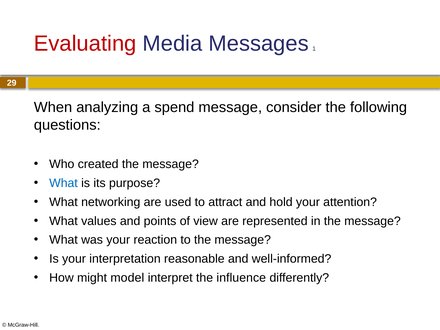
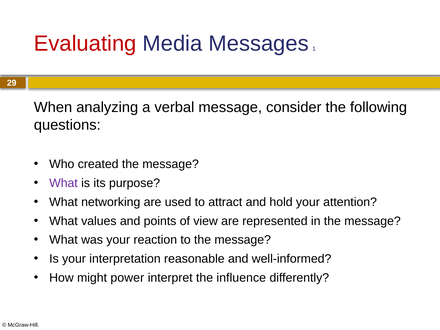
spend: spend -> verbal
What at (63, 183) colour: blue -> purple
model: model -> power
